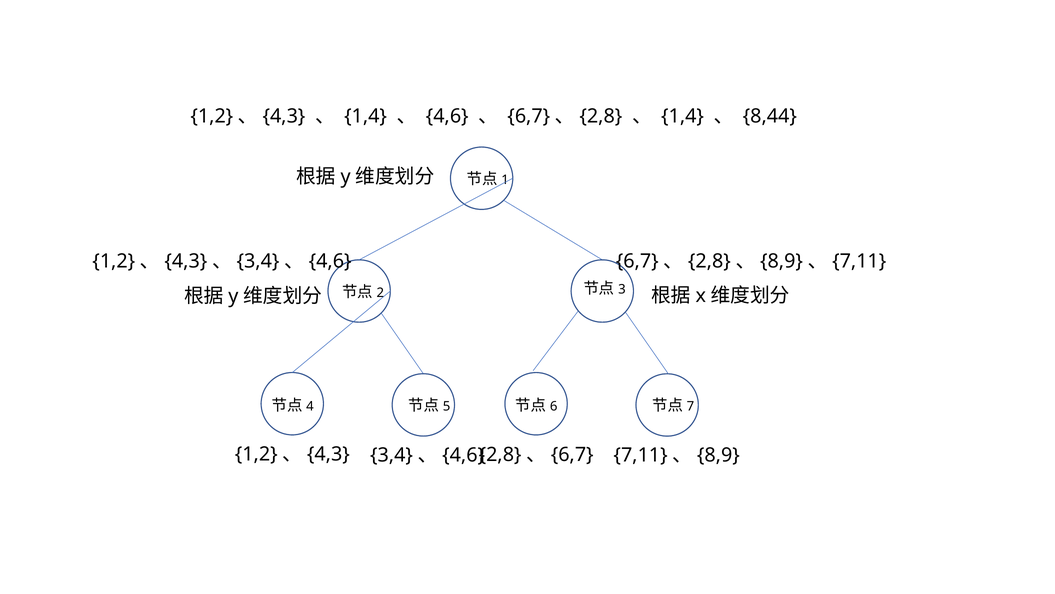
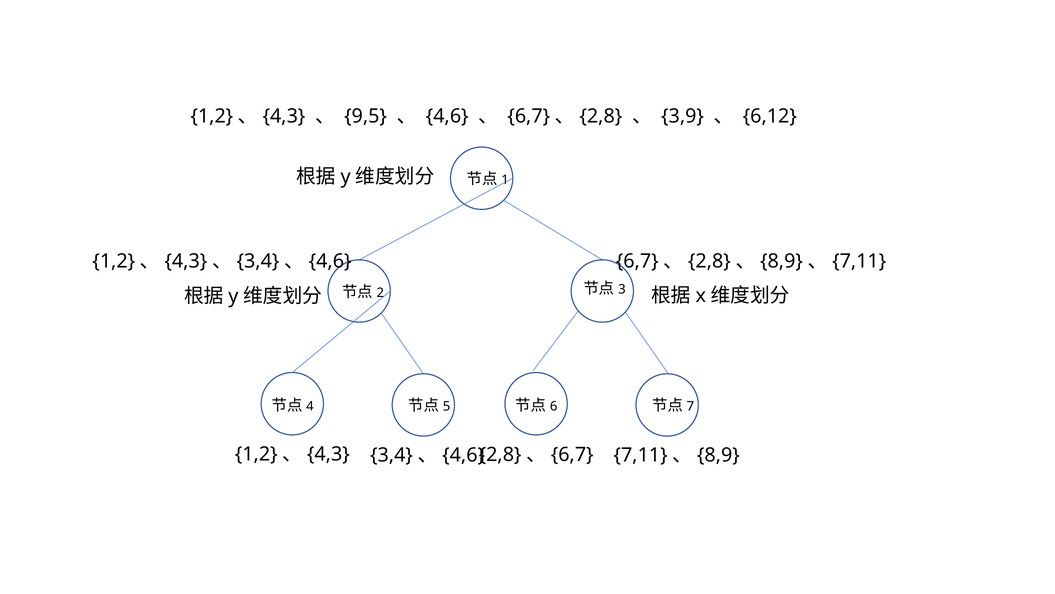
1,4 at (366, 116): 1,4 -> 9,5
1,4 at (683, 116): 1,4 -> 3,9
8,44: 8,44 -> 6,12
